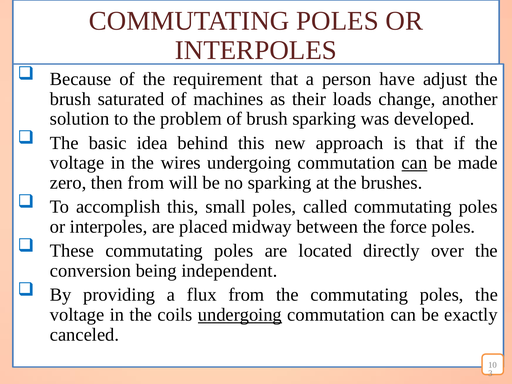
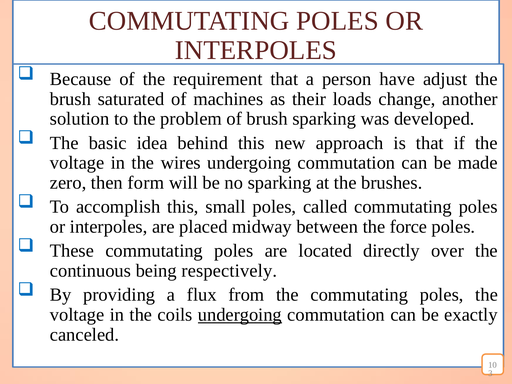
can at (414, 163) underline: present -> none
then from: from -> form
conversion: conversion -> continuous
independent: independent -> respectively
